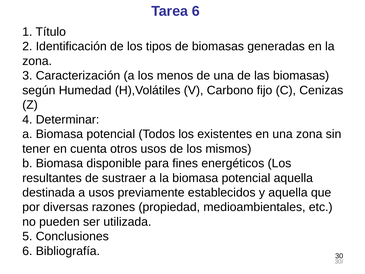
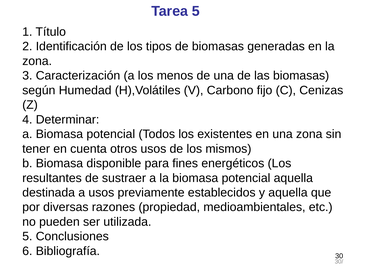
Tarea 6: 6 -> 5
